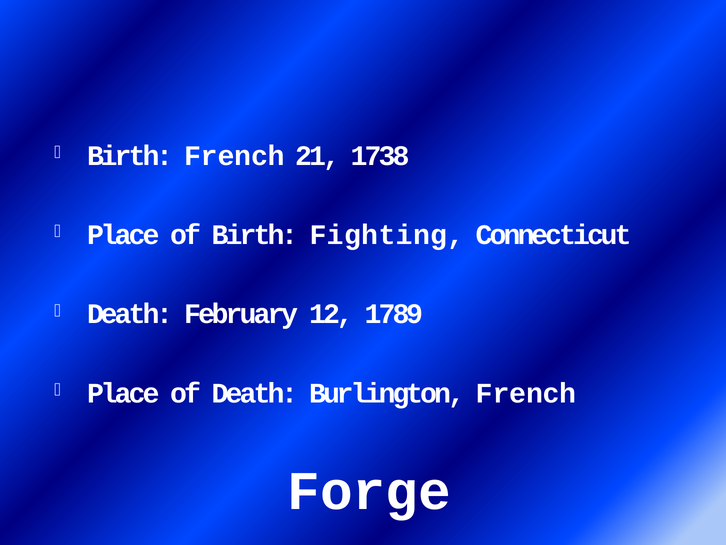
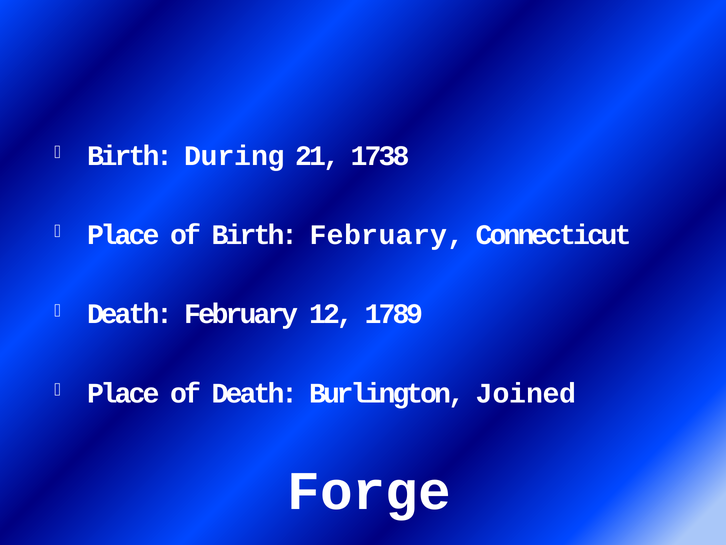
Birth French: French -> During
Birth Fighting: Fighting -> February
Burlington French: French -> Joined
